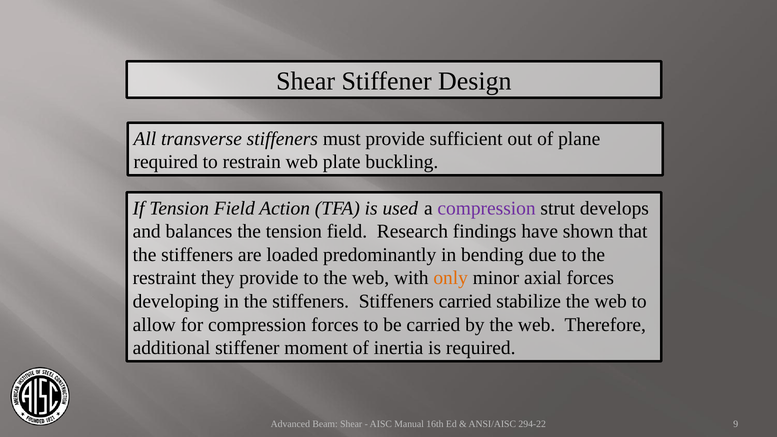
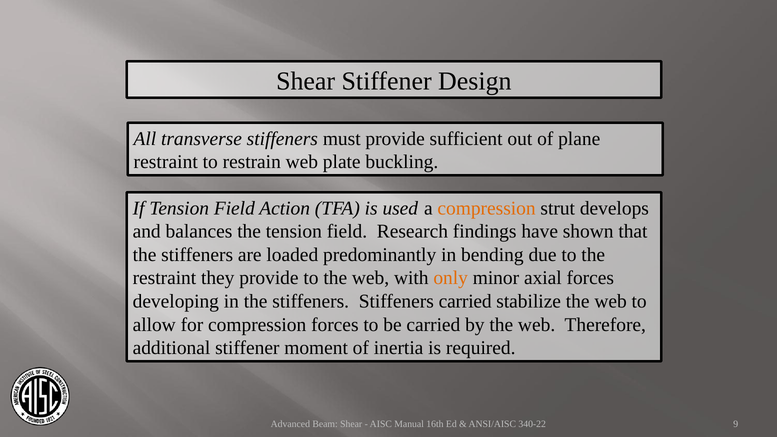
required at (166, 162): required -> restraint
compression at (487, 208) colour: purple -> orange
294-22: 294-22 -> 340-22
